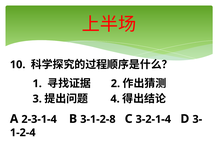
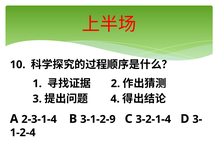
3-1-2-8: 3-1-2-8 -> 3-1-2-9
